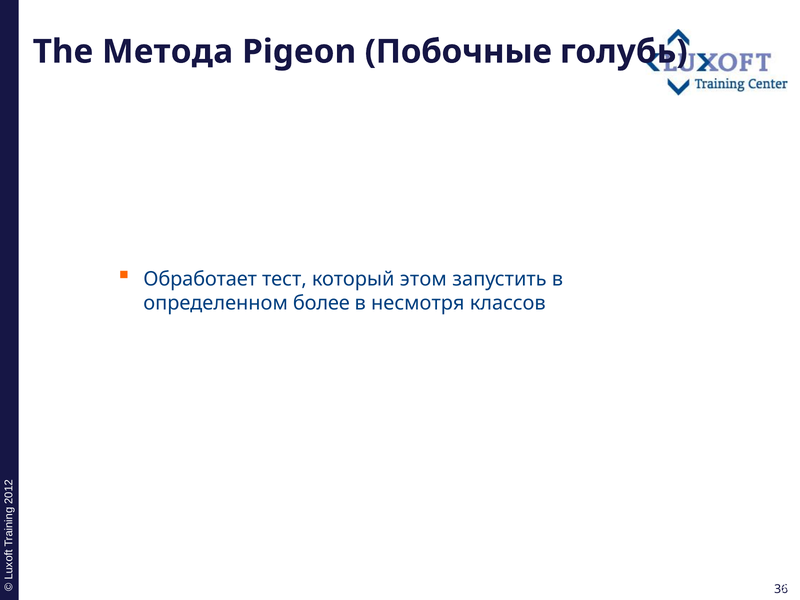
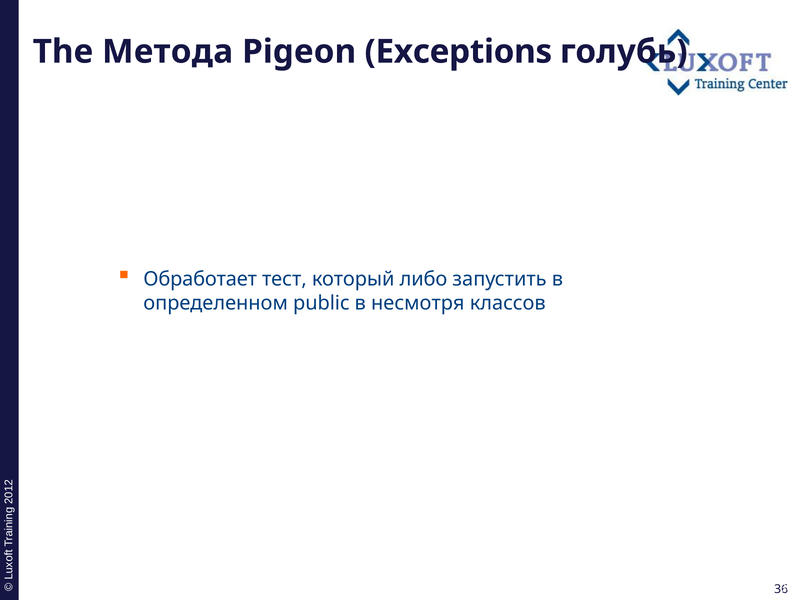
Побочные: Побочные -> Exceptions
этом: этом -> либо
более: более -> public
